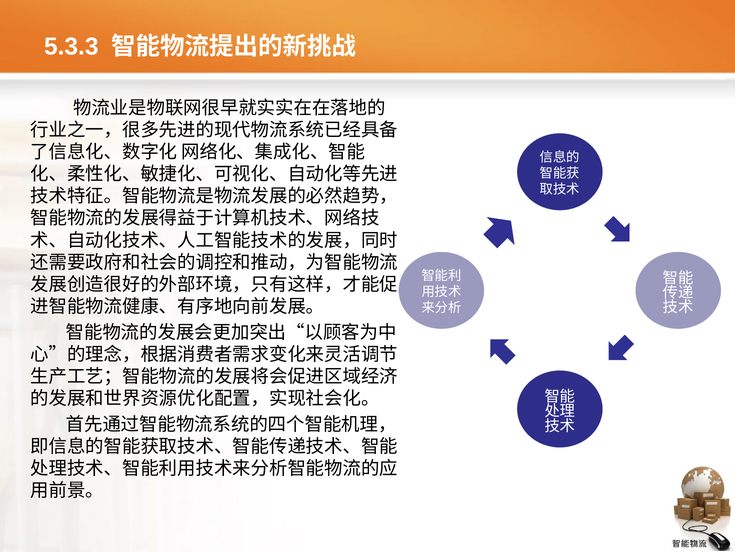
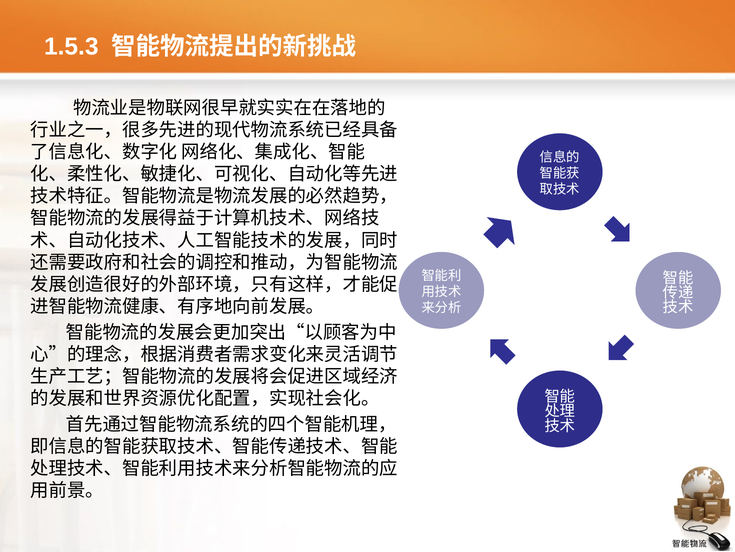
5.3.3: 5.3.3 -> 1.5.3
